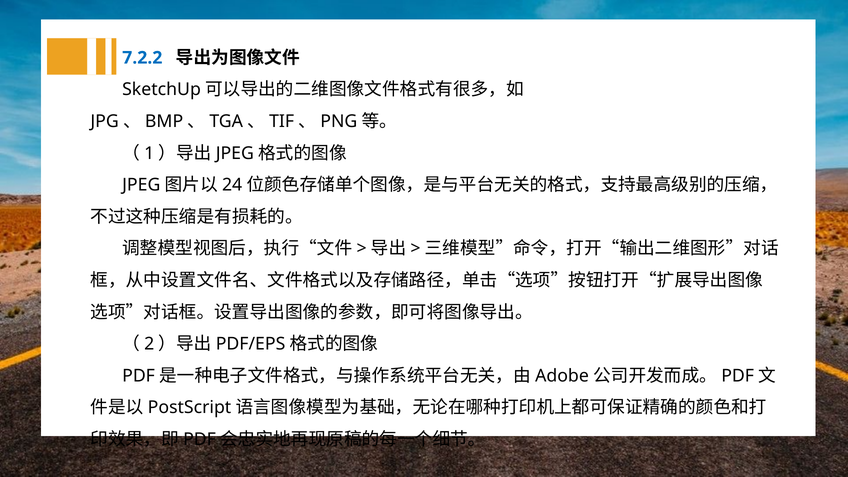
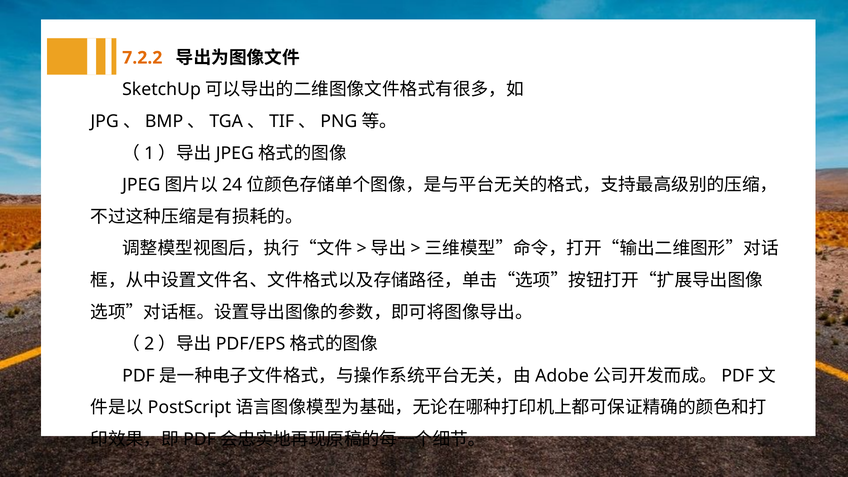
7.2.2 colour: blue -> orange
